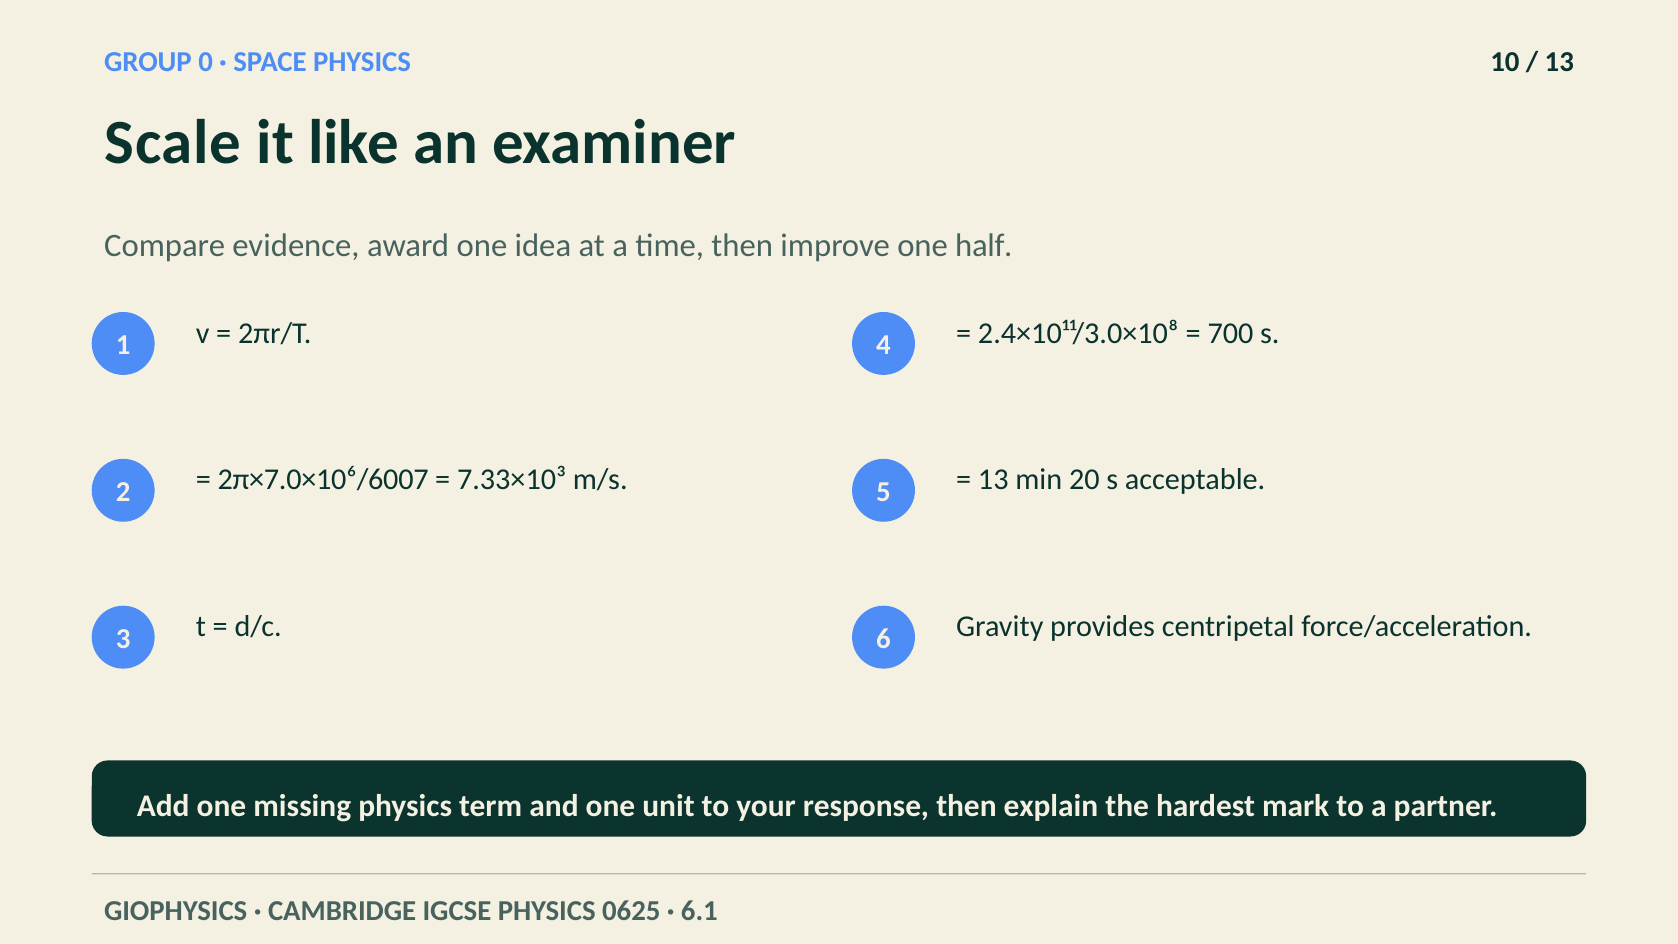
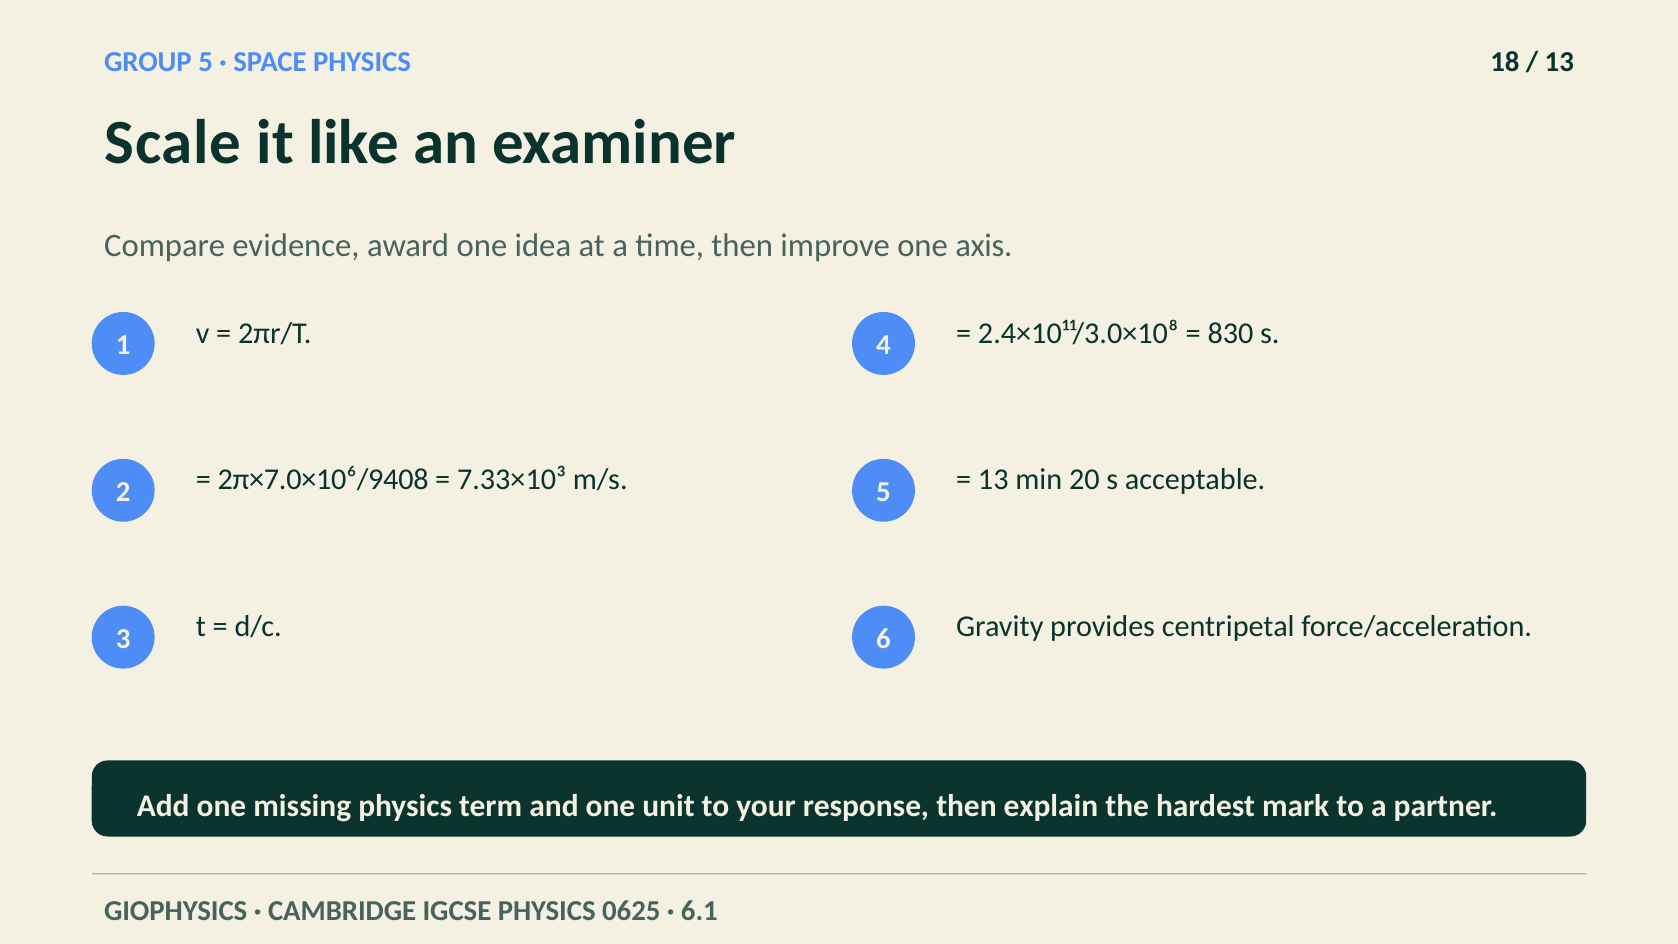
GROUP 0: 0 -> 5
10: 10 -> 18
half: half -> axis
700: 700 -> 830
2π×7.0×10⁶/6007: 2π×7.0×10⁶/6007 -> 2π×7.0×10⁶/9408
